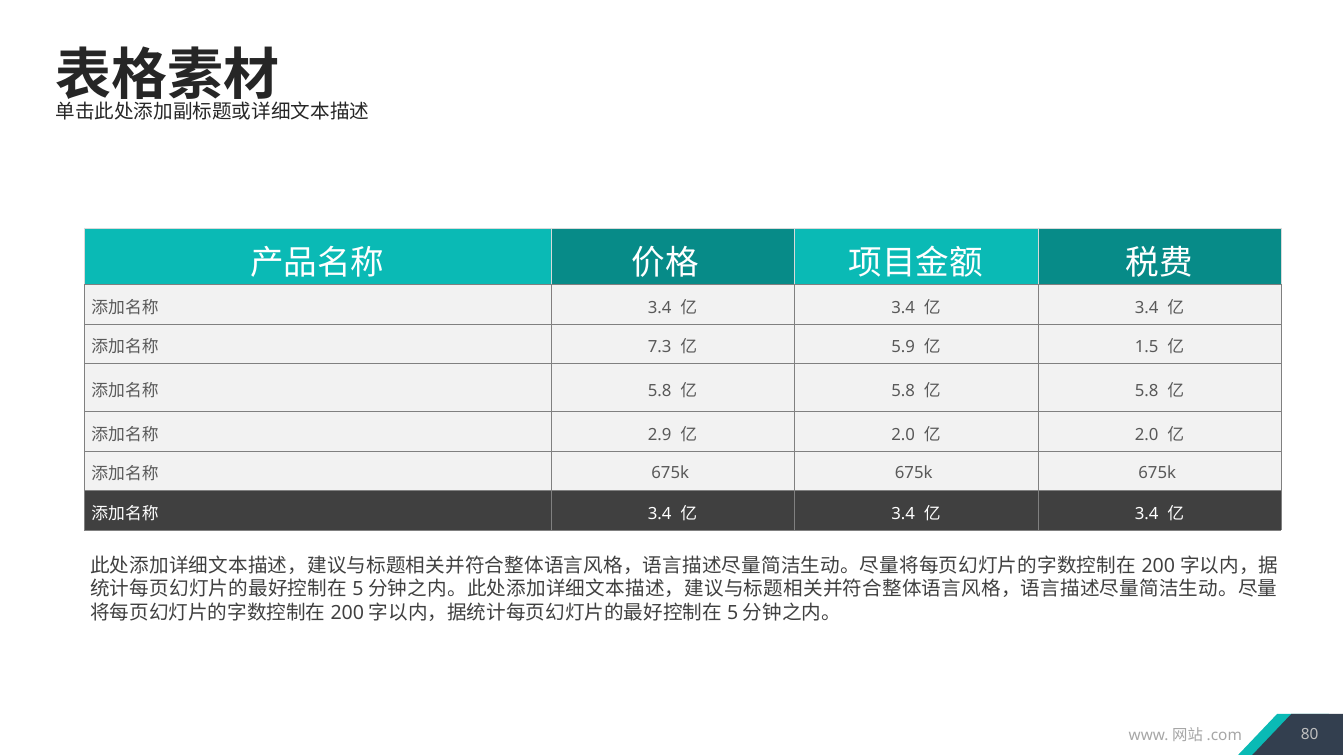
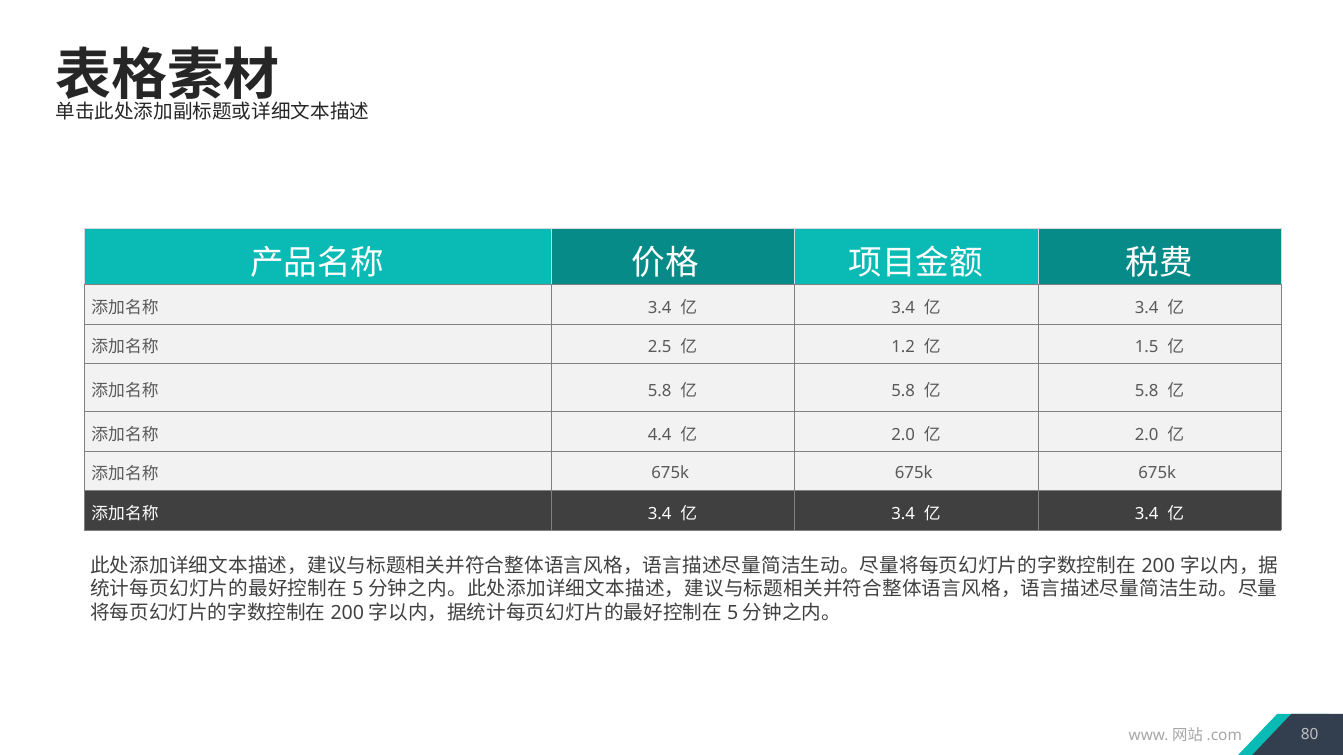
7.3: 7.3 -> 2.5
5.9: 5.9 -> 1.2
2.9: 2.9 -> 4.4
